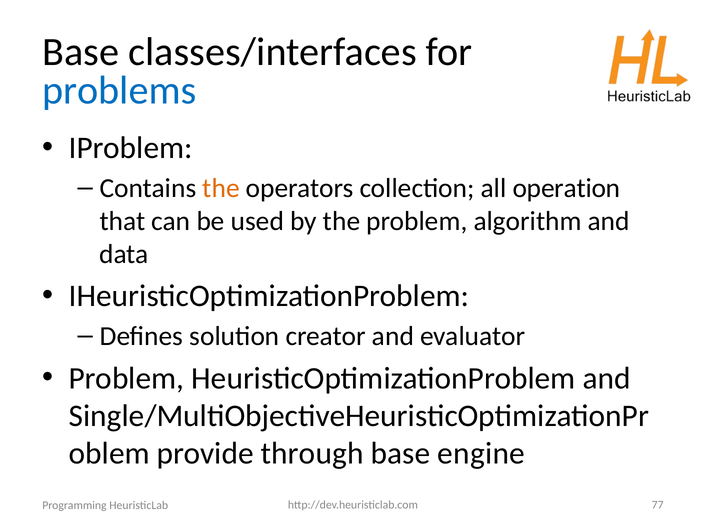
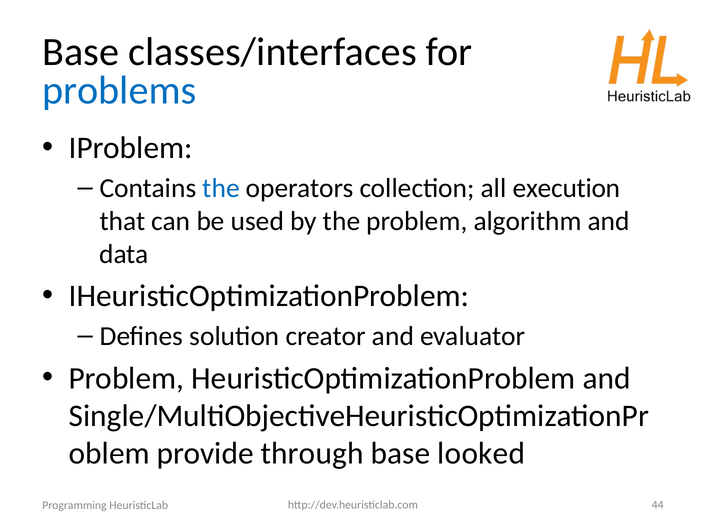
the at (221, 189) colour: orange -> blue
operation: operation -> execution
engine: engine -> looked
77: 77 -> 44
